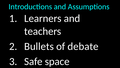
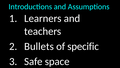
debate: debate -> specific
